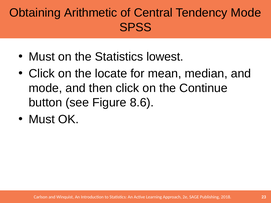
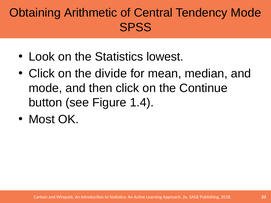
Must at (42, 57): Must -> Look
locate: locate -> divide
8.6: 8.6 -> 1.4
Must at (42, 120): Must -> Most
